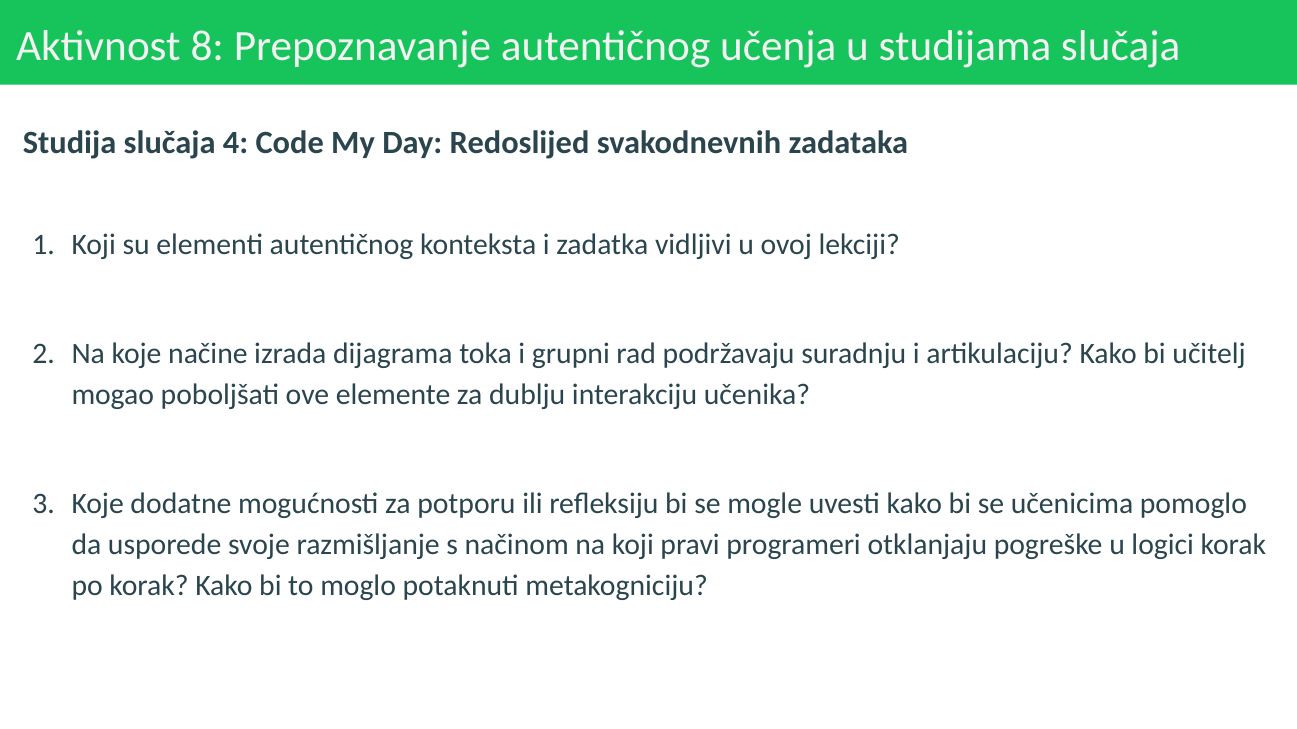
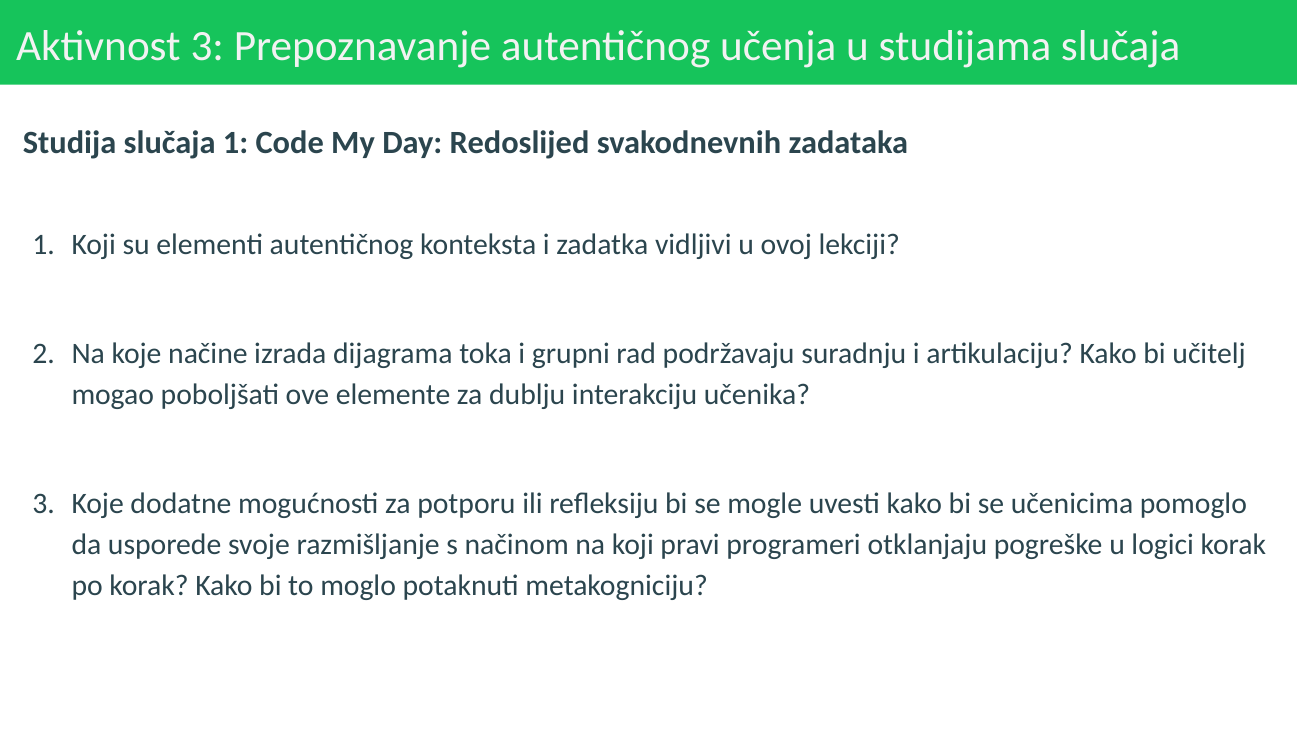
Aktivnost 8: 8 -> 3
slučaja 4: 4 -> 1
